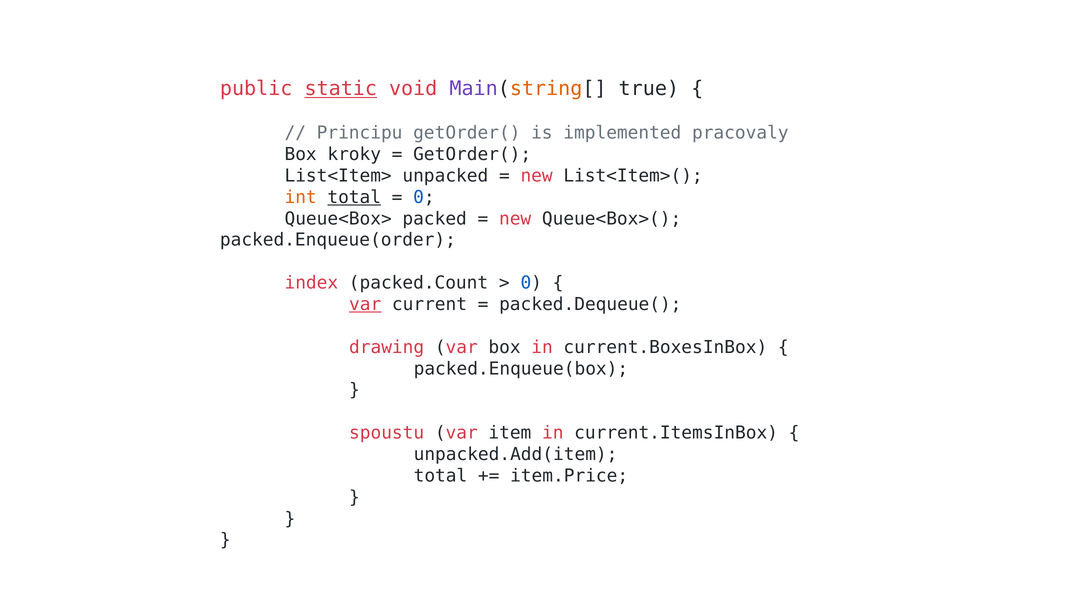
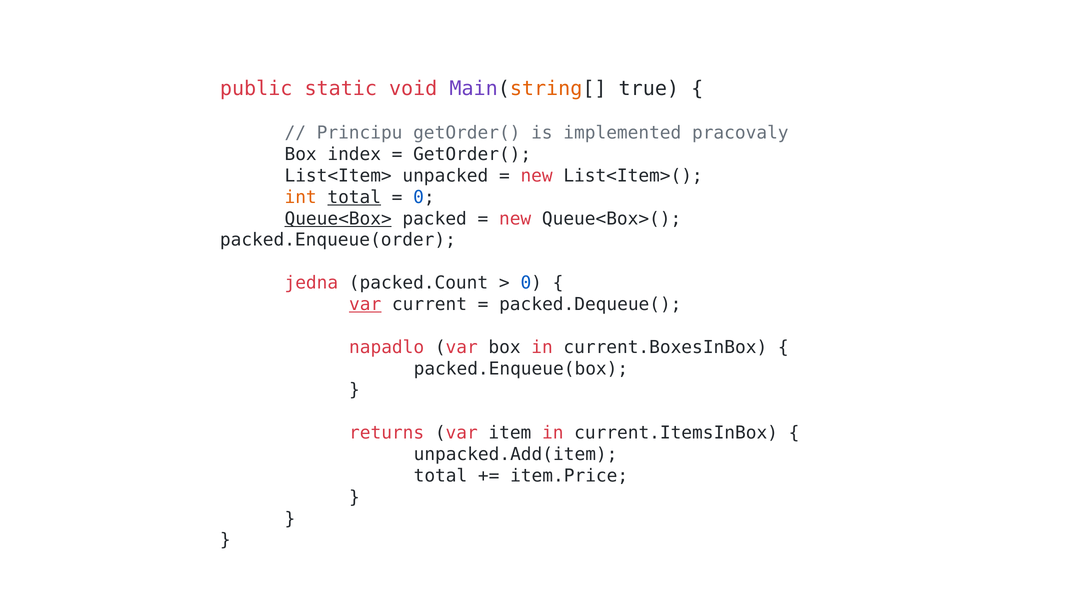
static underline: present -> none
kroky: kroky -> index
Queue<Box> underline: none -> present
index: index -> jedna
drawing: drawing -> napadlo
spoustu: spoustu -> returns
